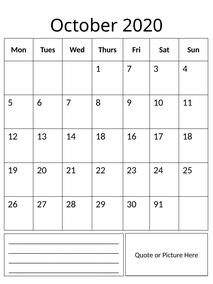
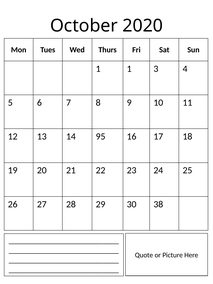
1 7: 7 -> 1
14 18: 18 -> 95
91: 91 -> 38
